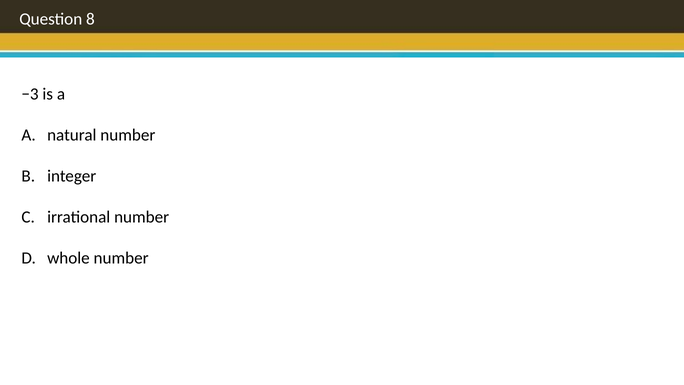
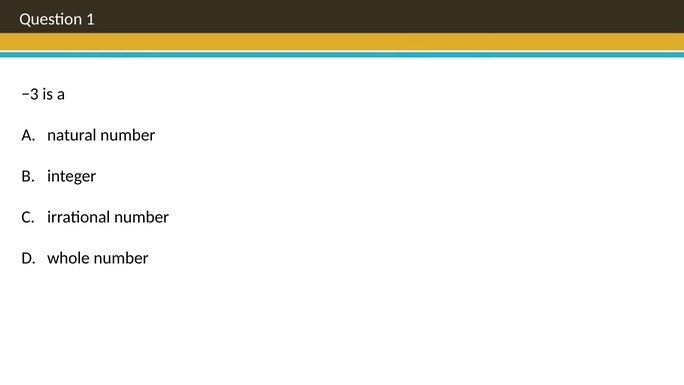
8: 8 -> 1
